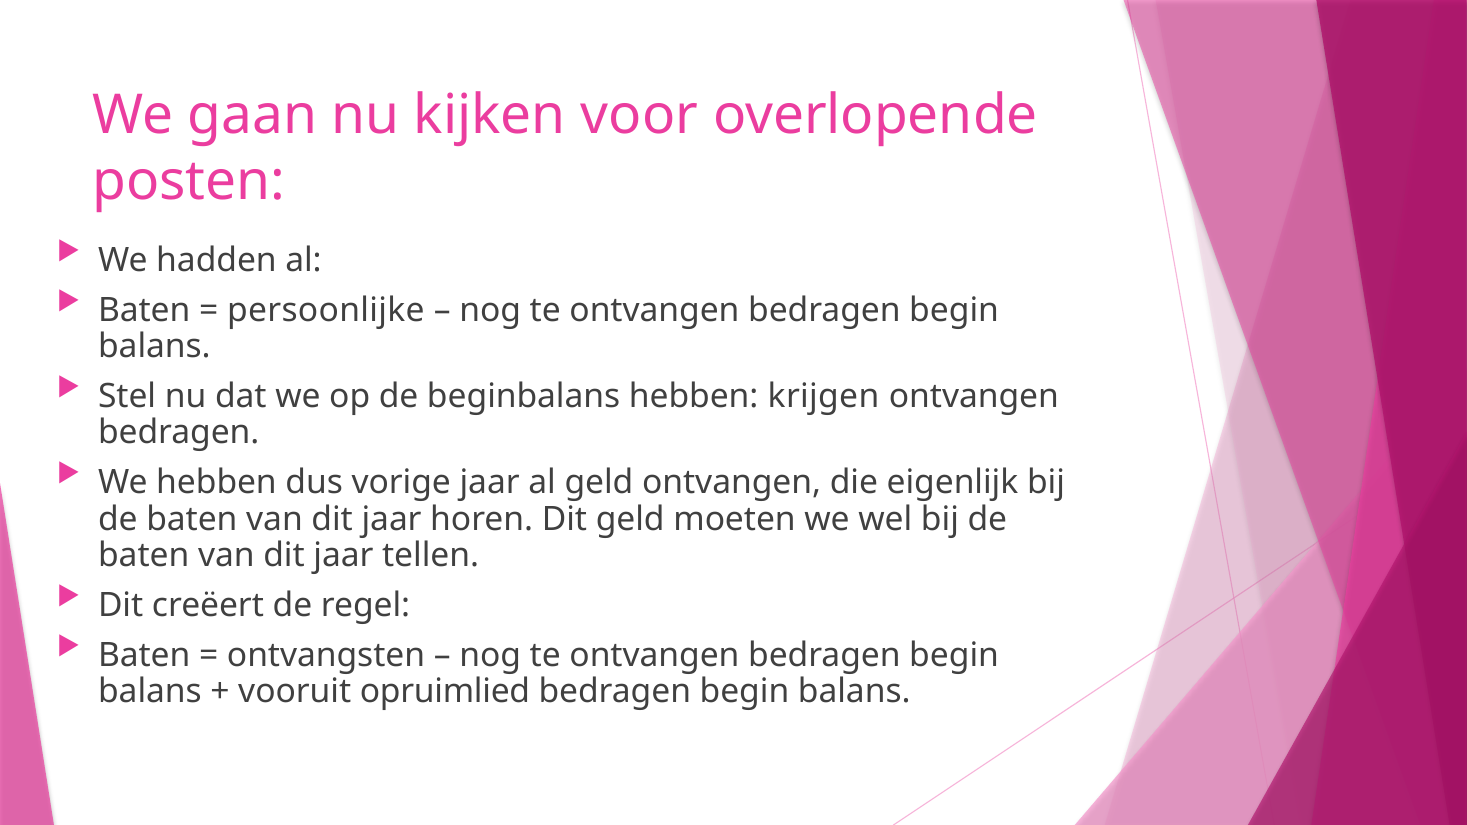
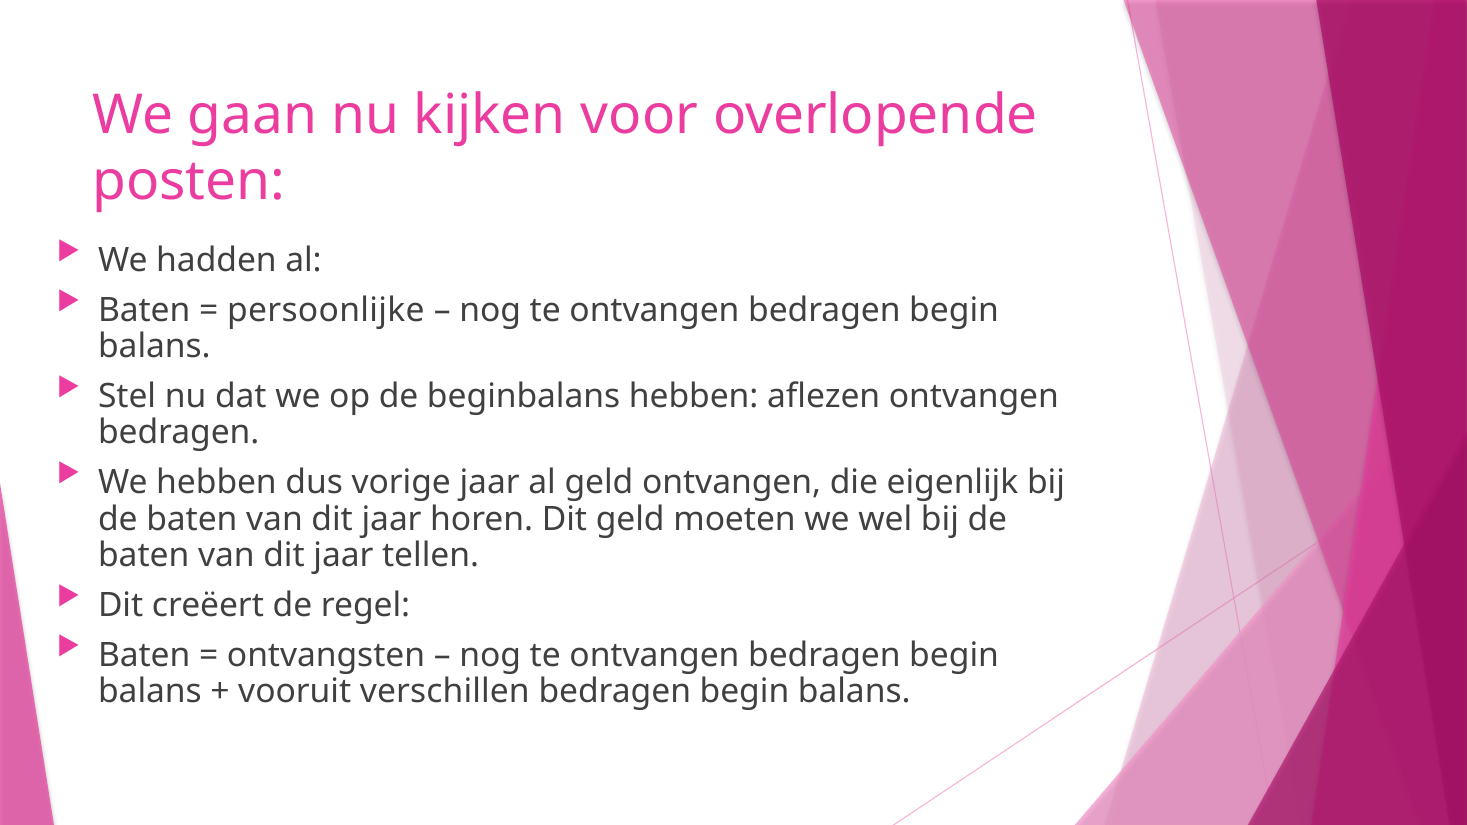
krijgen: krijgen -> aflezen
opruimlied: opruimlied -> verschillen
